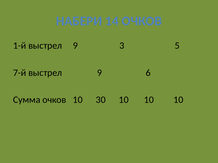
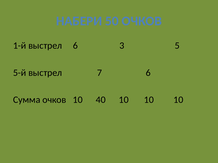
14: 14 -> 50
1-й выстрел 9: 9 -> 6
7-й: 7-й -> 5-й
9 at (100, 73): 9 -> 7
30: 30 -> 40
